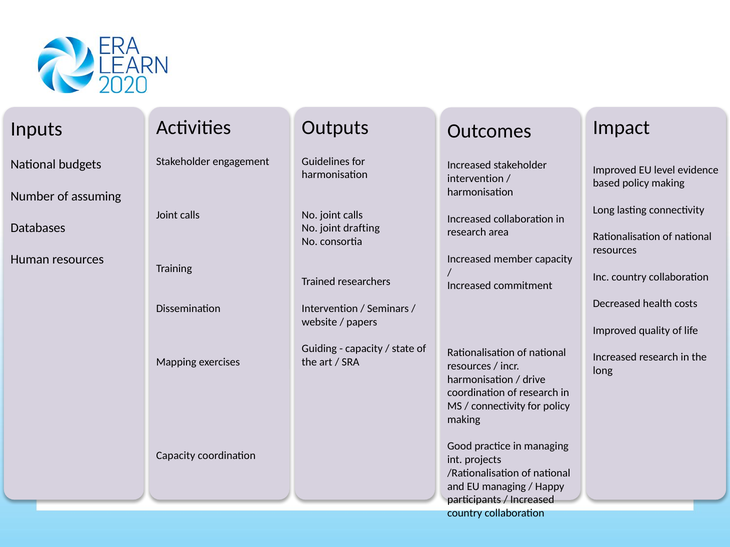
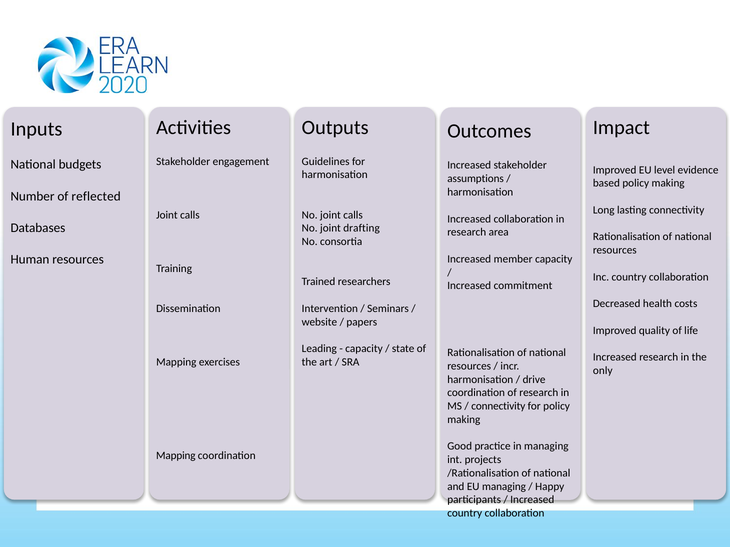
intervention at (476, 179): intervention -> assumptions
assuming: assuming -> reflected
Guiding: Guiding -> Leading
long at (603, 371): long -> only
Capacity at (176, 456): Capacity -> Mapping
